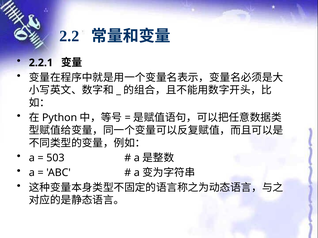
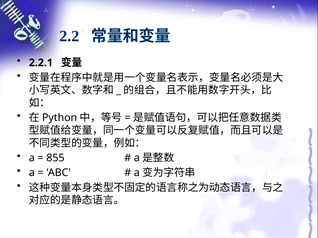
503: 503 -> 855
